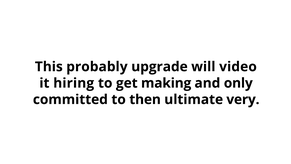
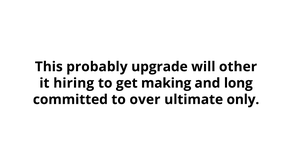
video: video -> other
only: only -> long
then: then -> over
very: very -> only
